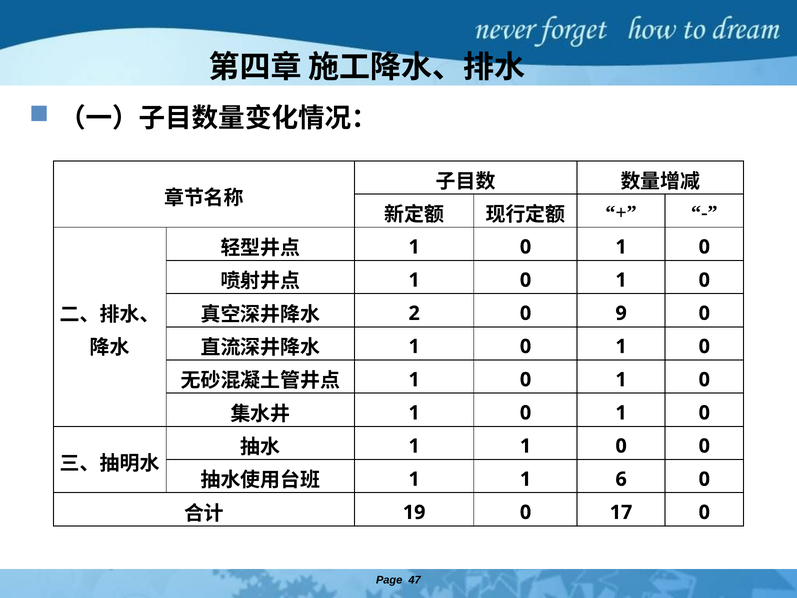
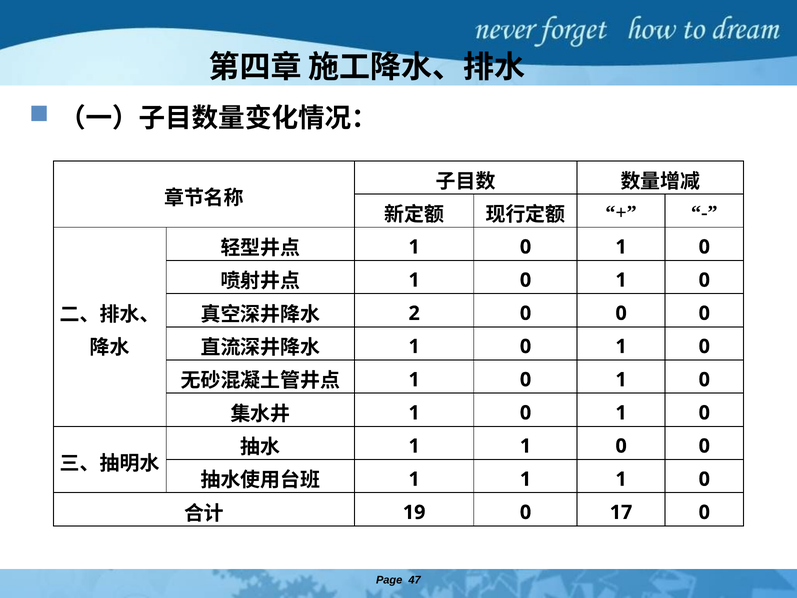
2 0 9: 9 -> 0
1 1 6: 6 -> 1
